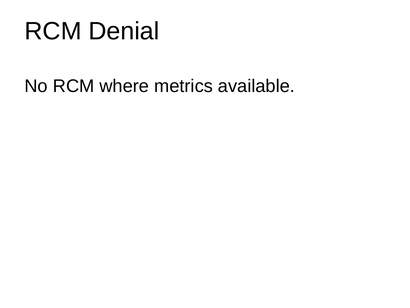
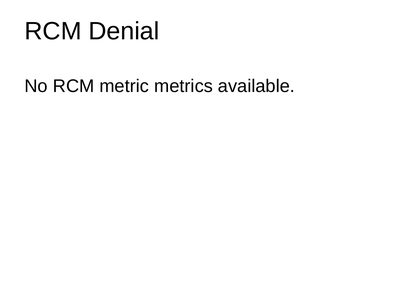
where: where -> metric
